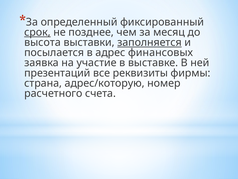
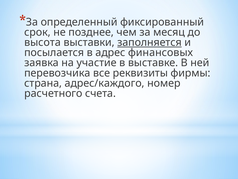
срок underline: present -> none
презентаций: презентаций -> перевозчика
адрес/которую: адрес/которую -> адрес/каждого
